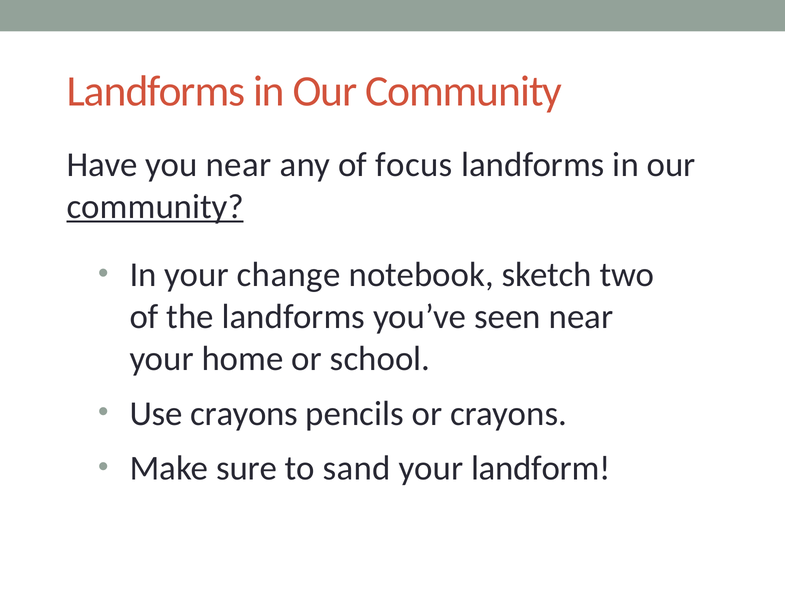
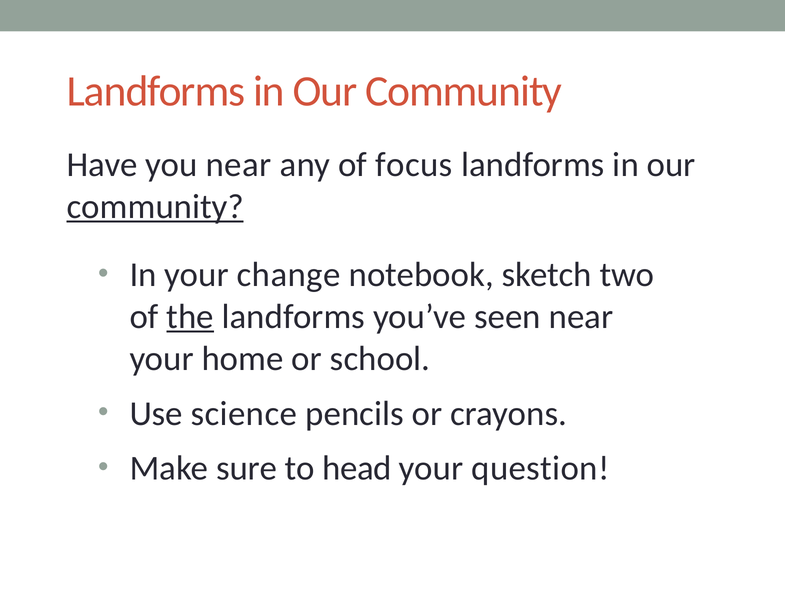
the underline: none -> present
Use crayons: crayons -> science
sand: sand -> head
landform: landform -> question
